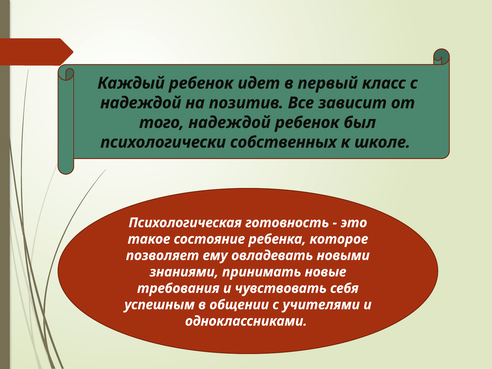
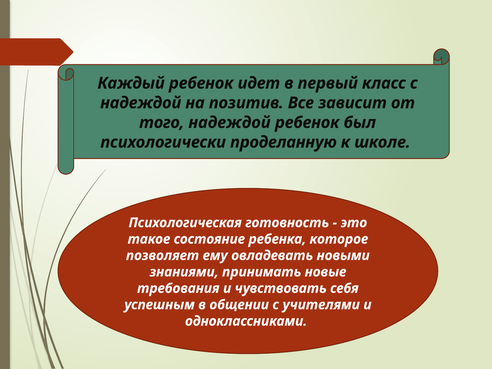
собственных: собственных -> проделанную
